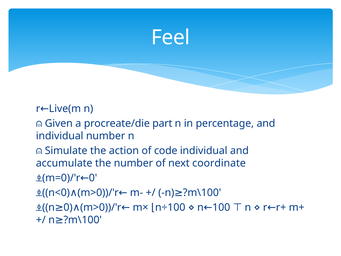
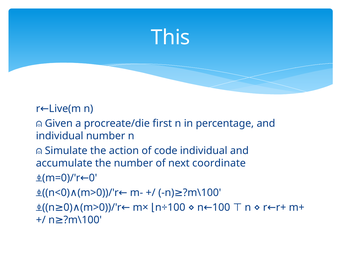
Feel: Feel -> This
part: part -> first
